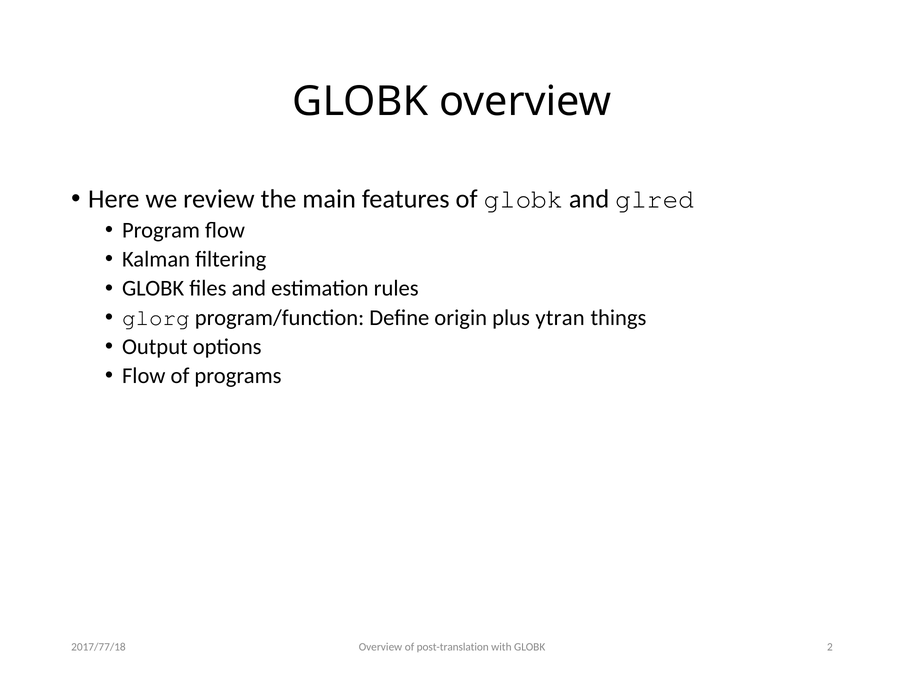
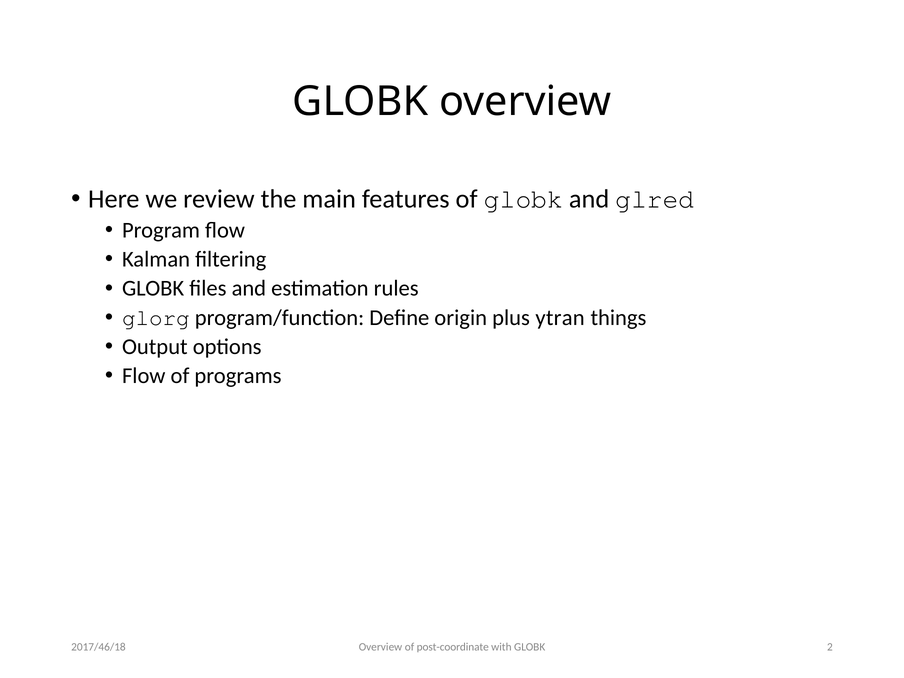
2017/77/18: 2017/77/18 -> 2017/46/18
post-translation: post-translation -> post-coordinate
